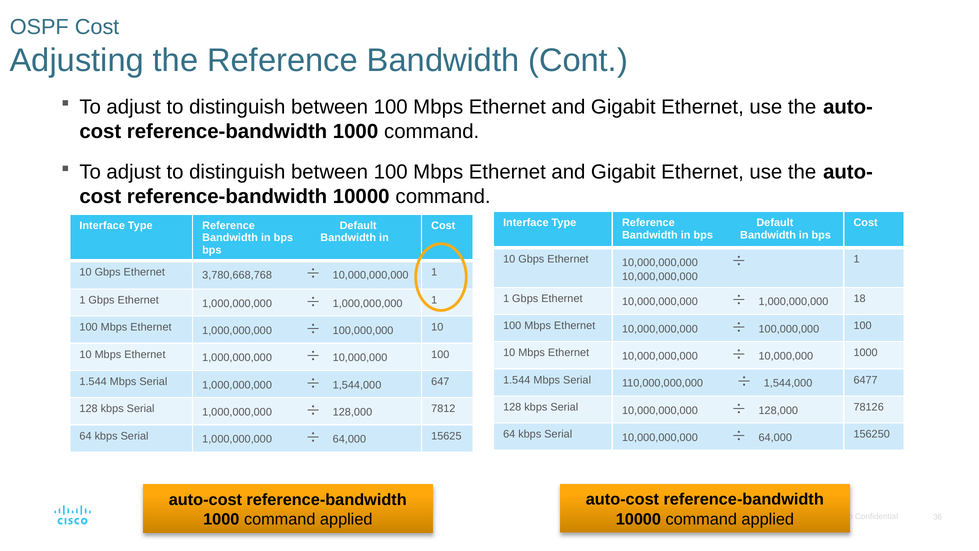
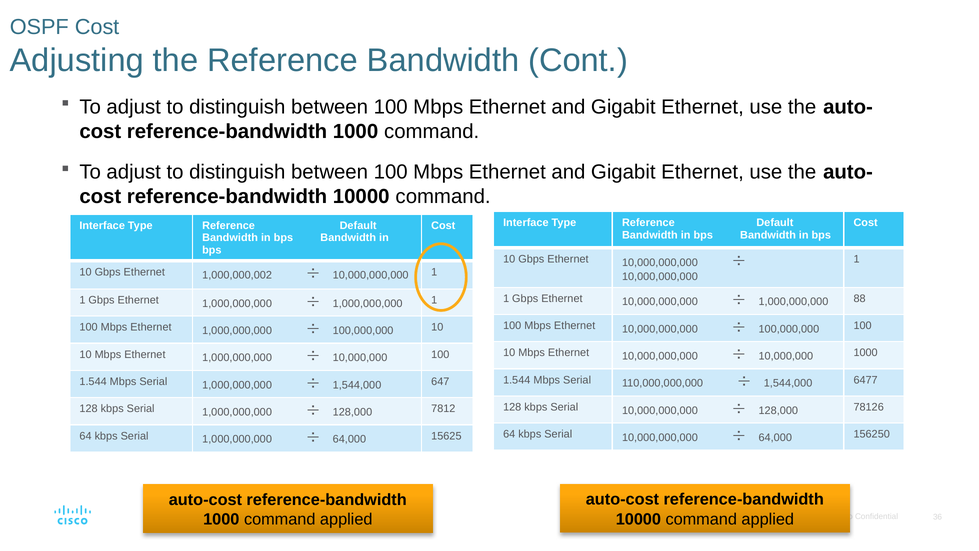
3,780,668,768: 3,780,668,768 -> 1,000,000,002
18: 18 -> 88
